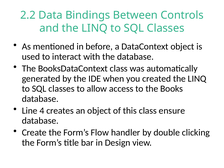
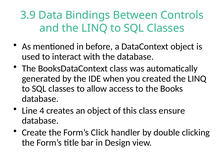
2.2: 2.2 -> 3.9
Flow: Flow -> Click
